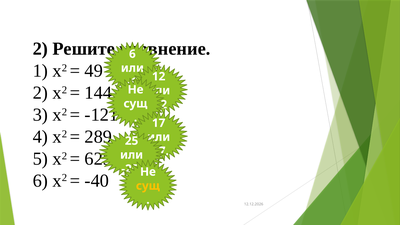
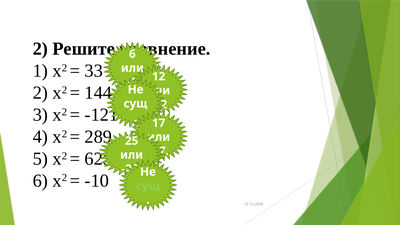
49: 49 -> 33
-40: -40 -> -10
сущ at (148, 186) colour: yellow -> light green
